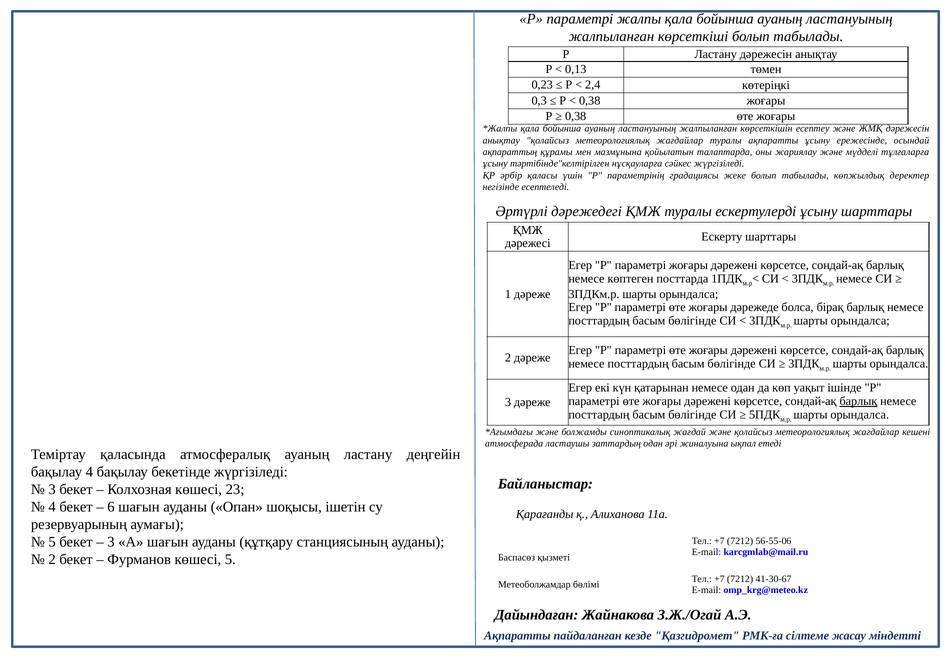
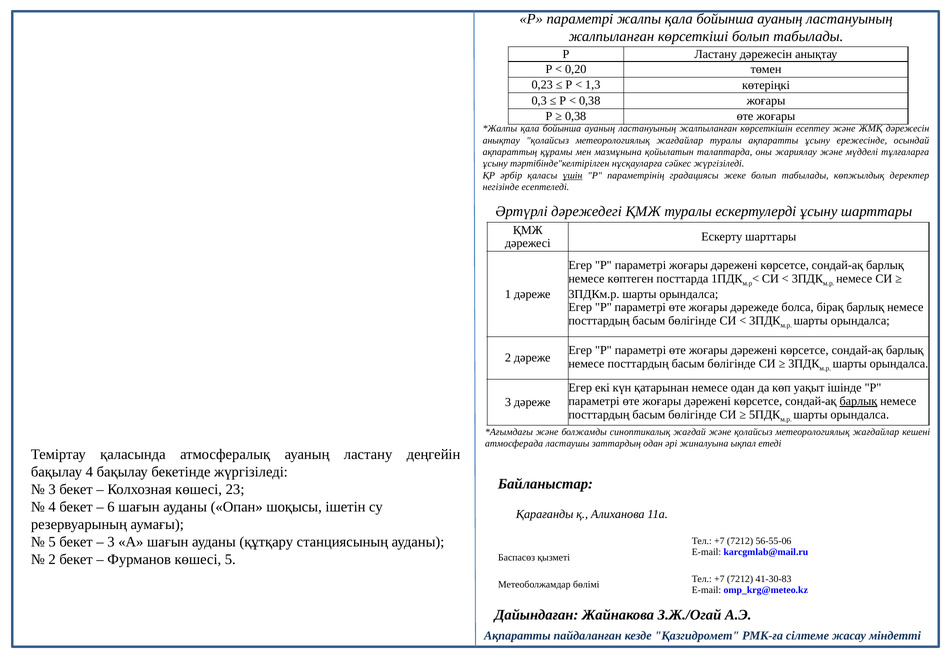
0,13: 0,13 -> 0,20
2,4: 2,4 -> 1,3
үшін underline: none -> present
41-30-67: 41-30-67 -> 41-30-83
